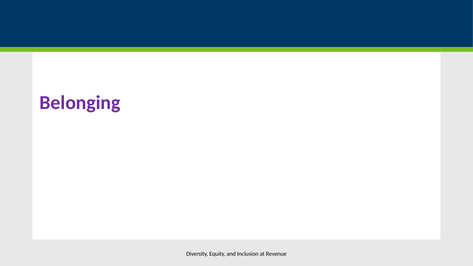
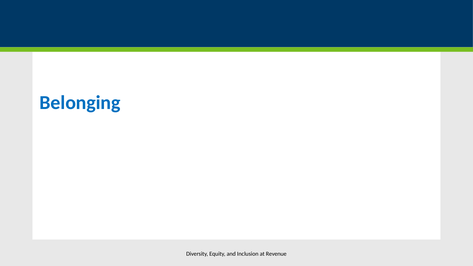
Belonging colour: purple -> blue
